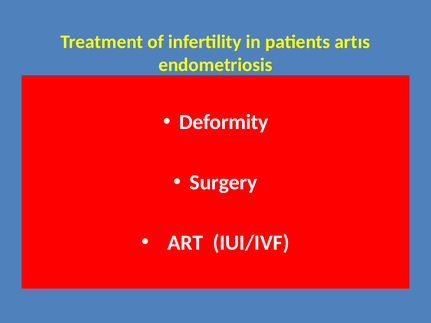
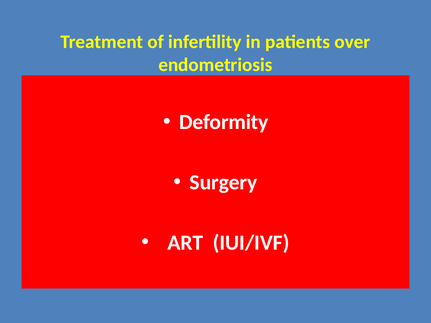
artıs: artıs -> over
